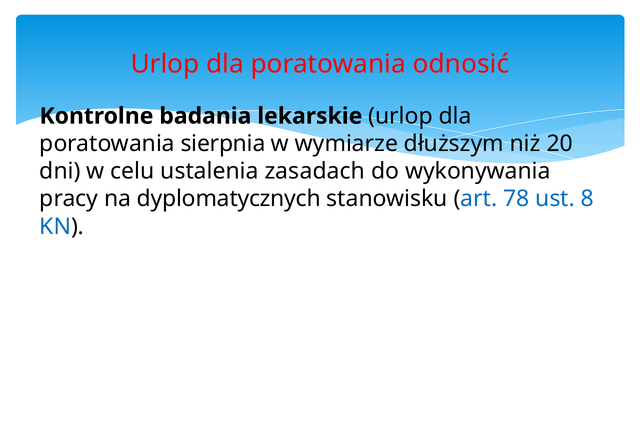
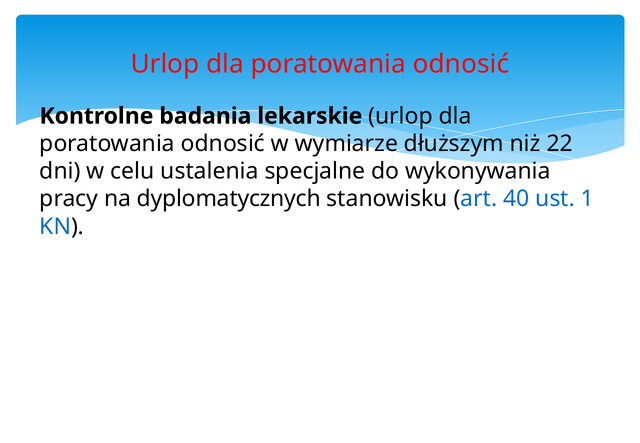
sierpnia at (223, 144): sierpnia -> odnosić
20: 20 -> 22
zasadach: zasadach -> specjalne
78: 78 -> 40
8: 8 -> 1
